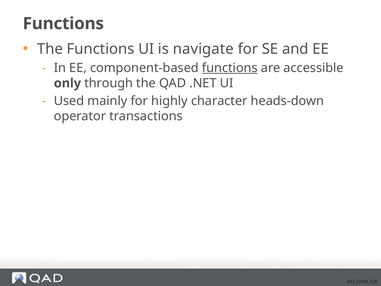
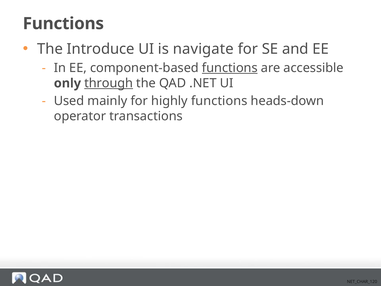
The Functions: Functions -> Introduce
through underline: none -> present
highly character: character -> functions
